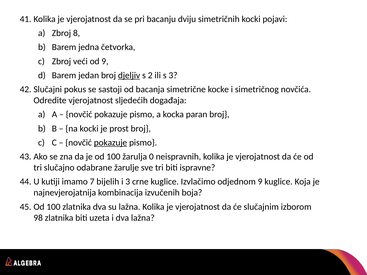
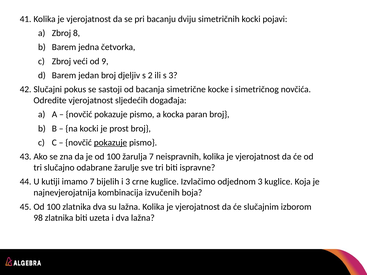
djeljiv underline: present -> none
žarulja 0: 0 -> 7
odjednom 9: 9 -> 3
